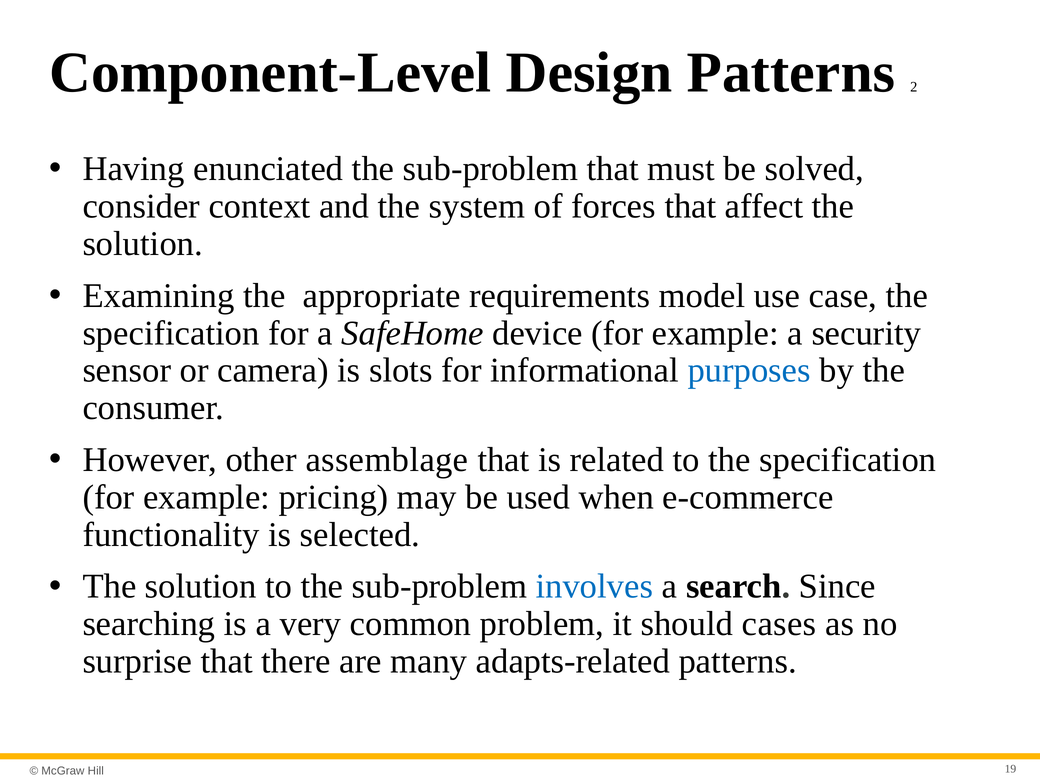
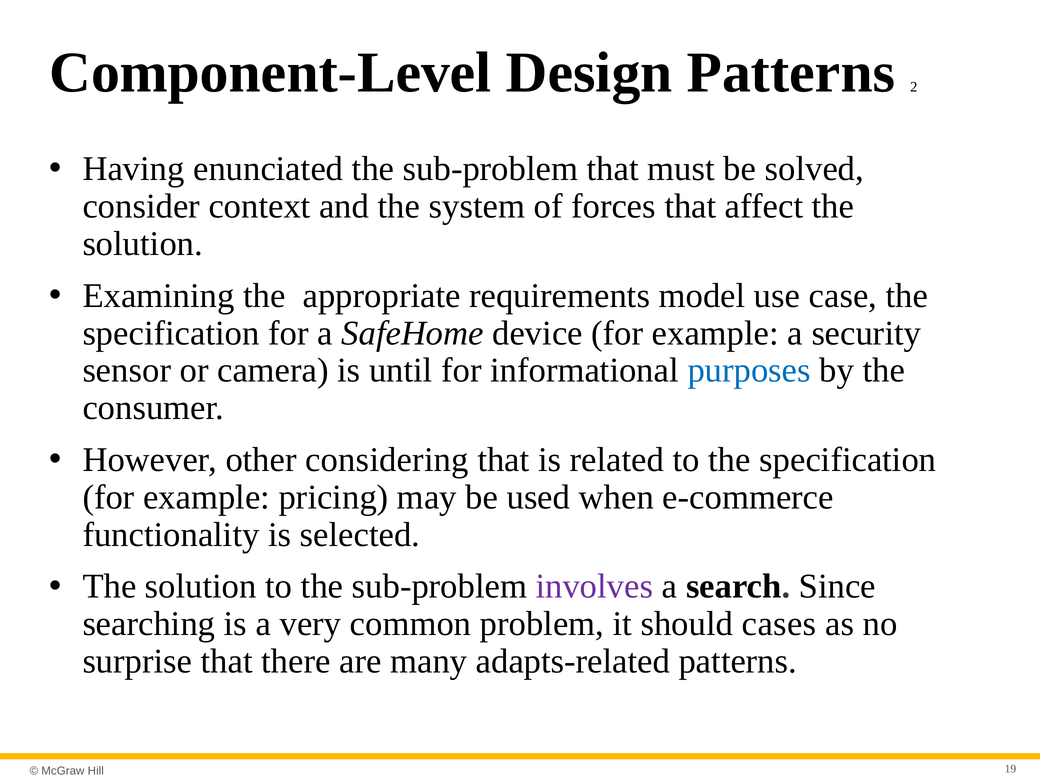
slots: slots -> until
assemblage: assemblage -> considering
involves colour: blue -> purple
